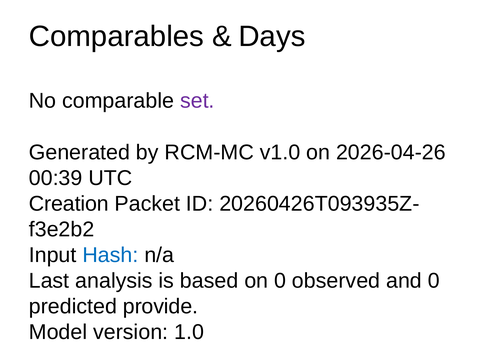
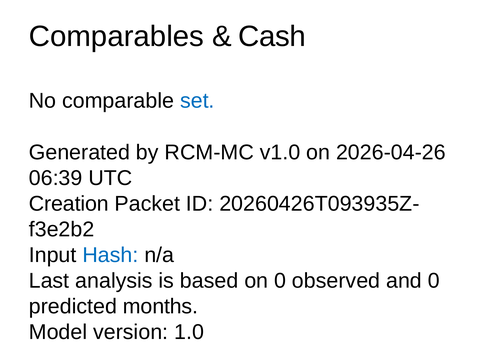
Days: Days -> Cash
set colour: purple -> blue
00:39: 00:39 -> 06:39
provide: provide -> months
